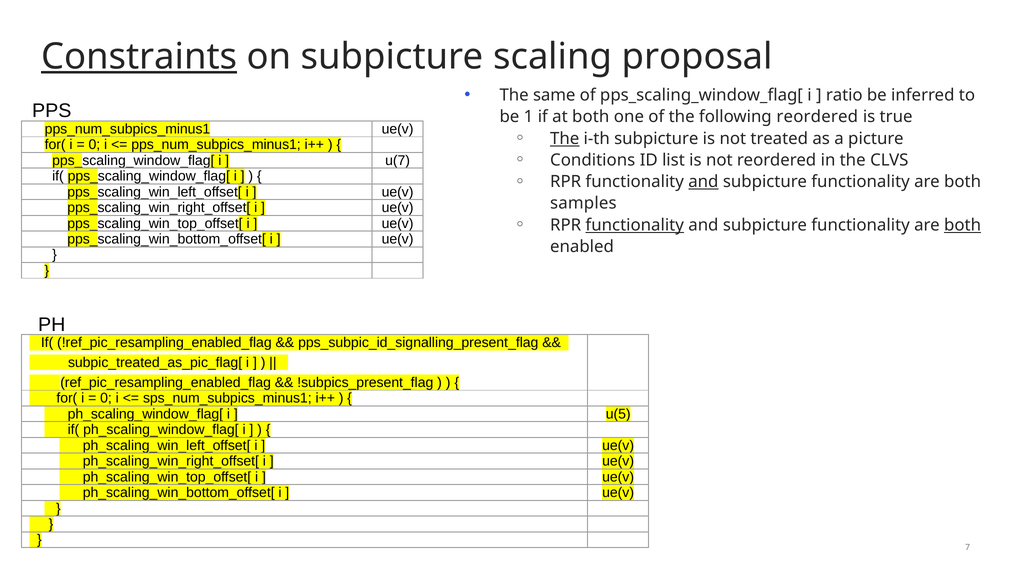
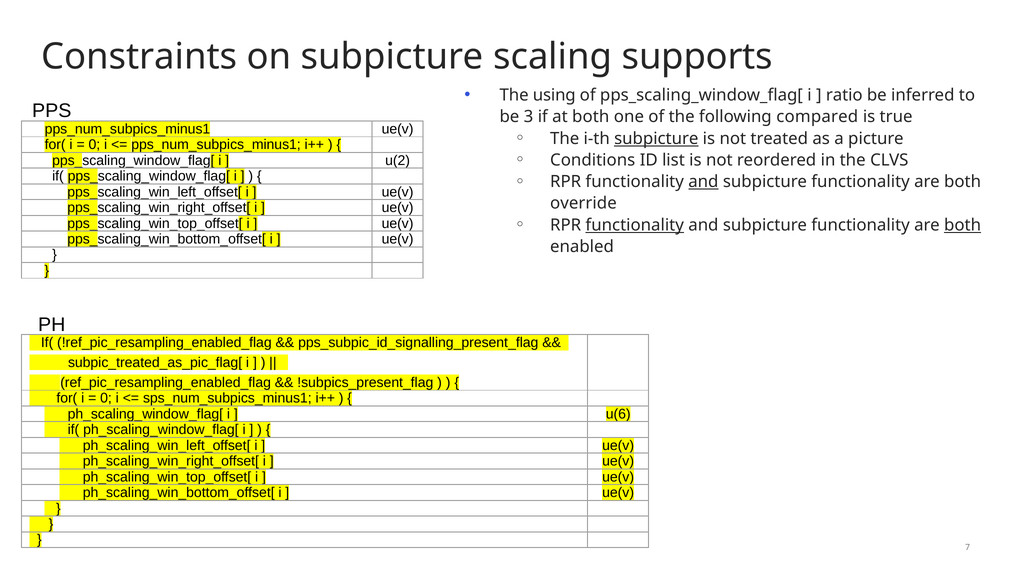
Constraints underline: present -> none
proposal: proposal -> supports
same: same -> using
1: 1 -> 3
following reordered: reordered -> compared
The at (565, 138) underline: present -> none
subpicture at (656, 138) underline: none -> present
u(7: u(7 -> u(2
samples: samples -> override
u(5: u(5 -> u(6
